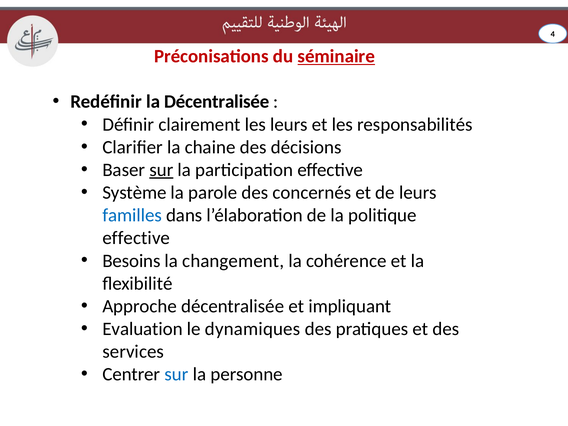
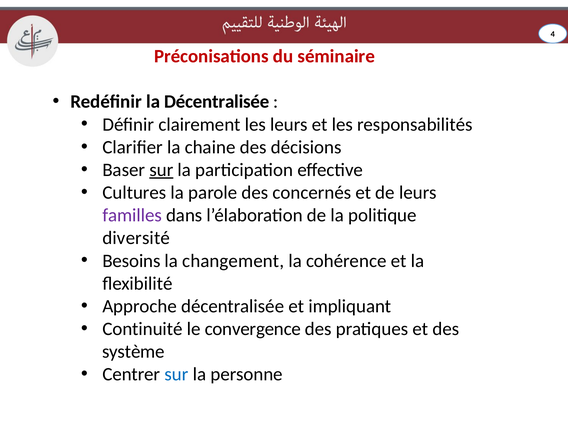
séminaire underline: present -> none
Système: Système -> Cultures
familles colour: blue -> purple
effective at (136, 238): effective -> diversité
Evaluation: Evaluation -> Continuité
dynamiques: dynamiques -> convergence
services: services -> système
